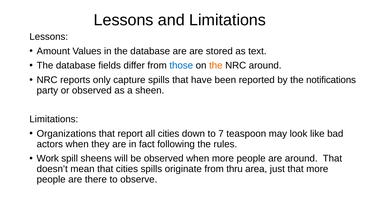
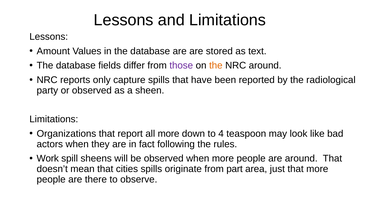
those colour: blue -> purple
notifications: notifications -> radiological
all cities: cities -> more
7: 7 -> 4
thru: thru -> part
